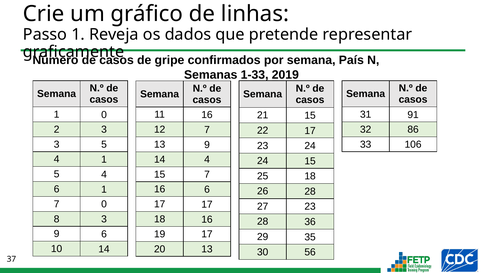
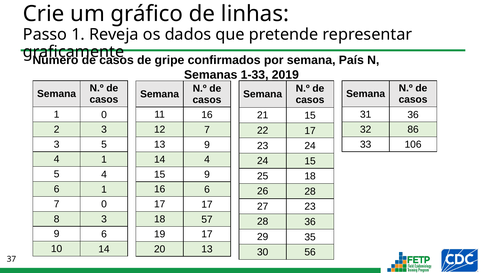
31 91: 91 -> 36
15 7: 7 -> 9
18 16: 16 -> 57
